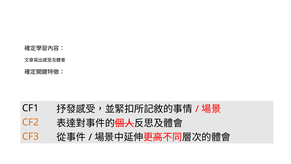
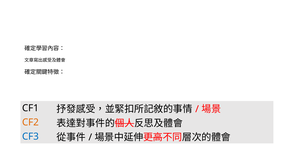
CF3 colour: orange -> blue
